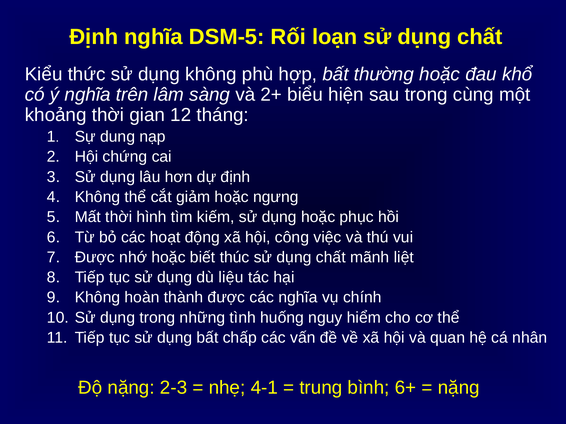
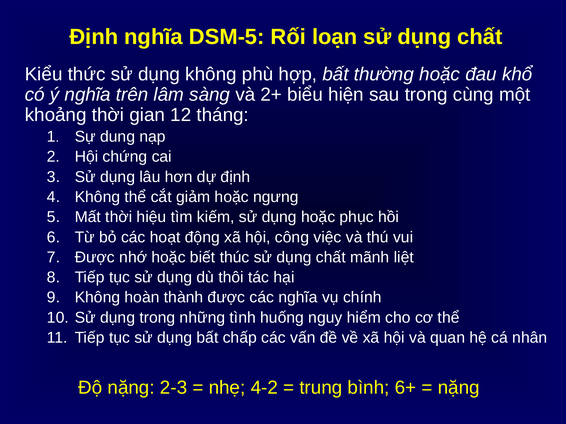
hình: hình -> hiệu
liệu: liệu -> thôi
4-1: 4-1 -> 4-2
